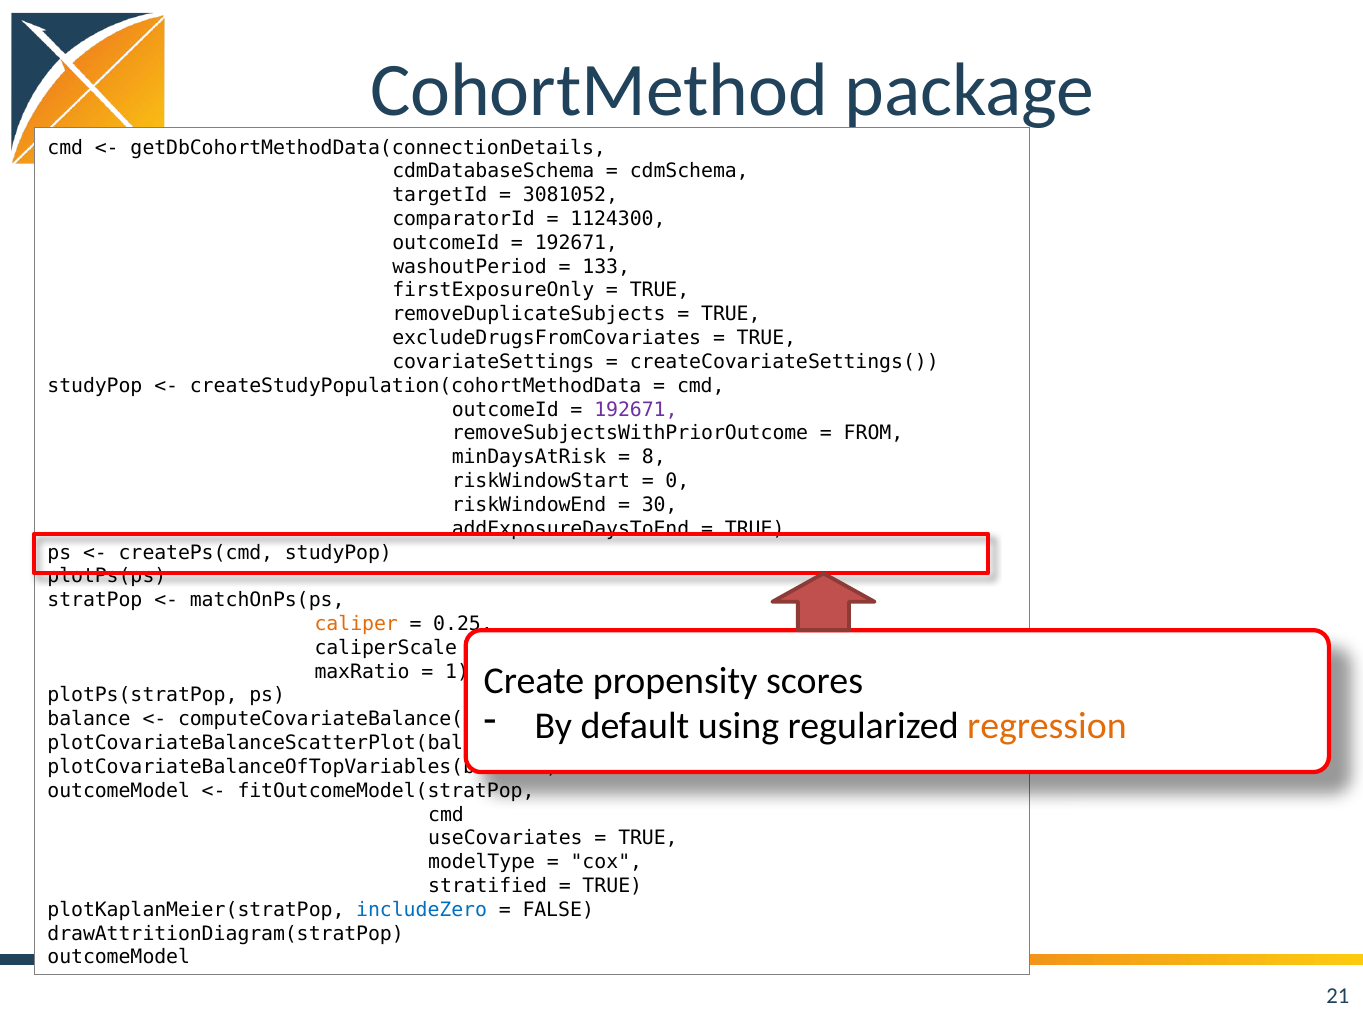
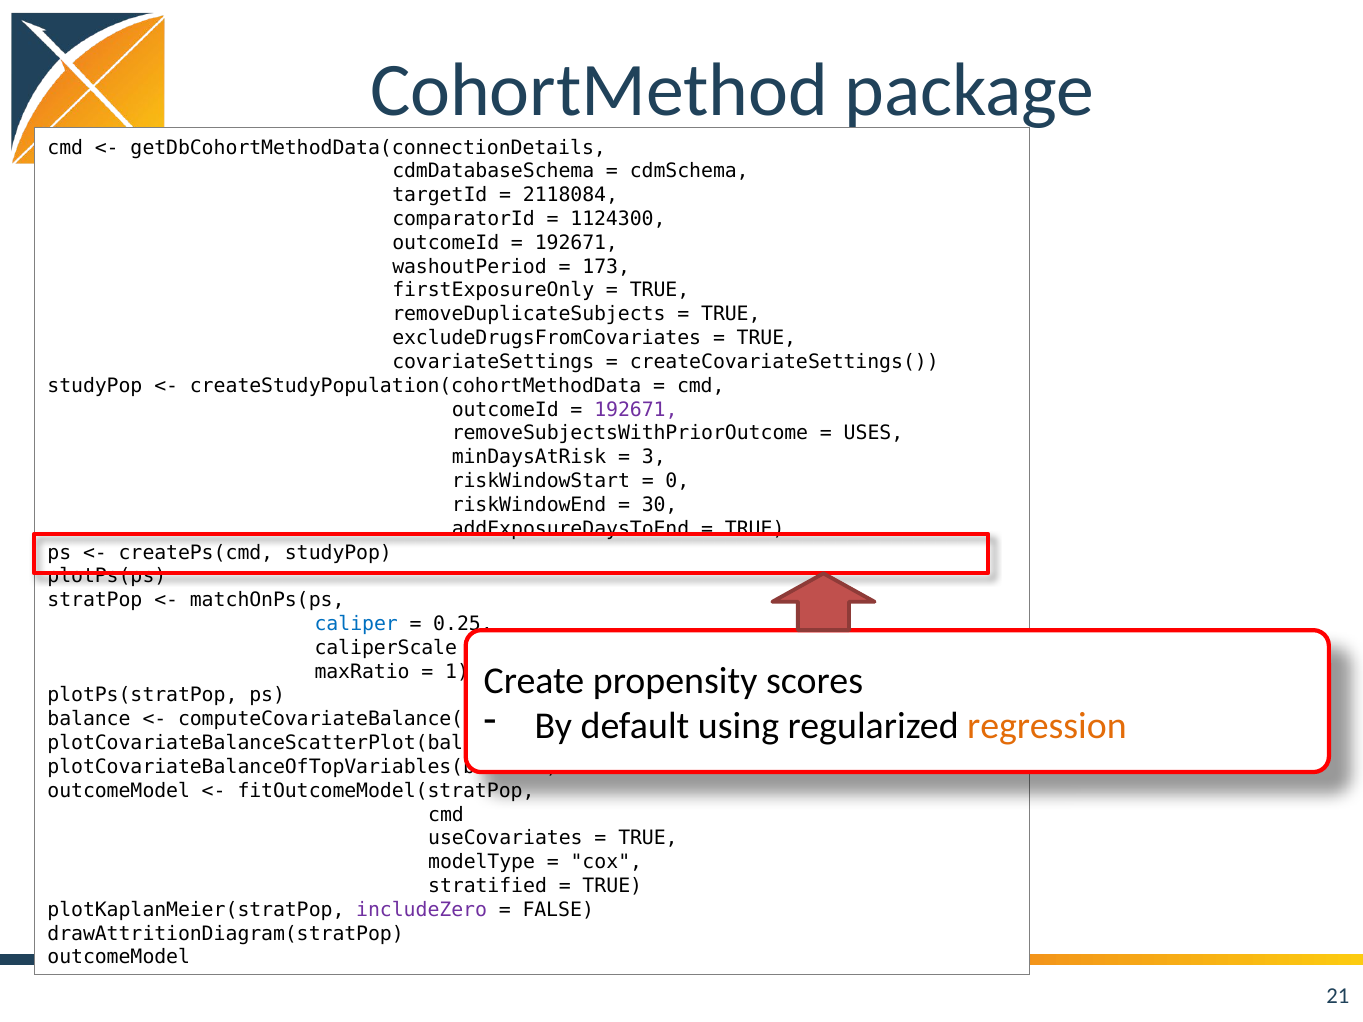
3081052: 3081052 -> 2118084
133: 133 -> 173
FROM: FROM -> USES
8: 8 -> 3
caliper colour: orange -> blue
includeZero colour: blue -> purple
